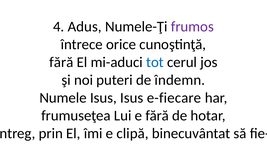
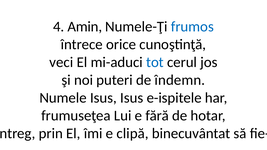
Adus: Adus -> Amin
frumos colour: purple -> blue
fără at (61, 62): fără -> veci
e-fiecare: e-fiecare -> e-ispitele
